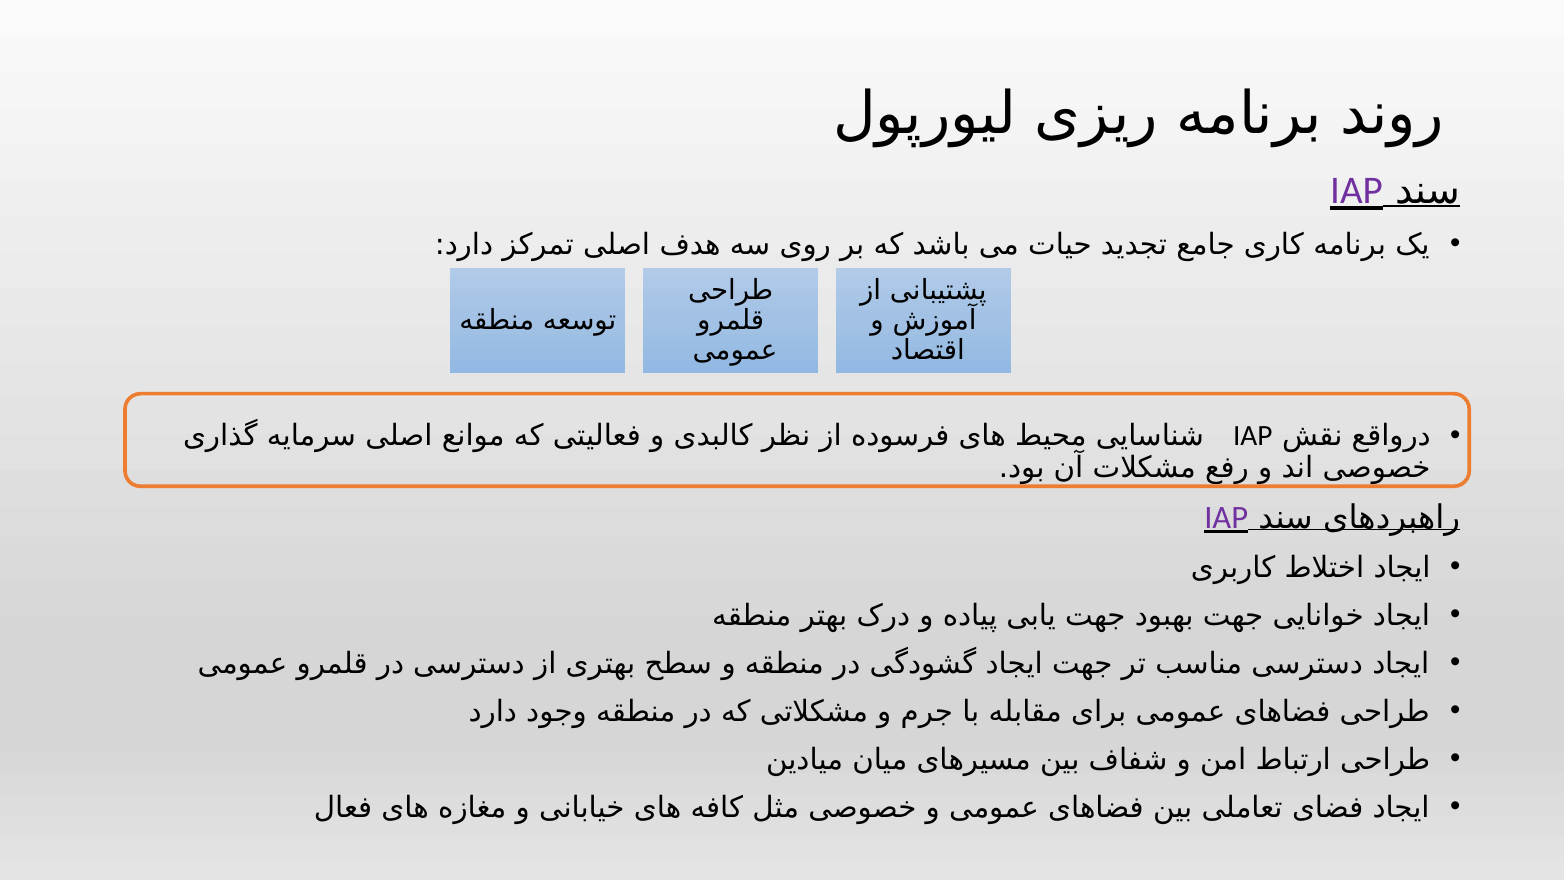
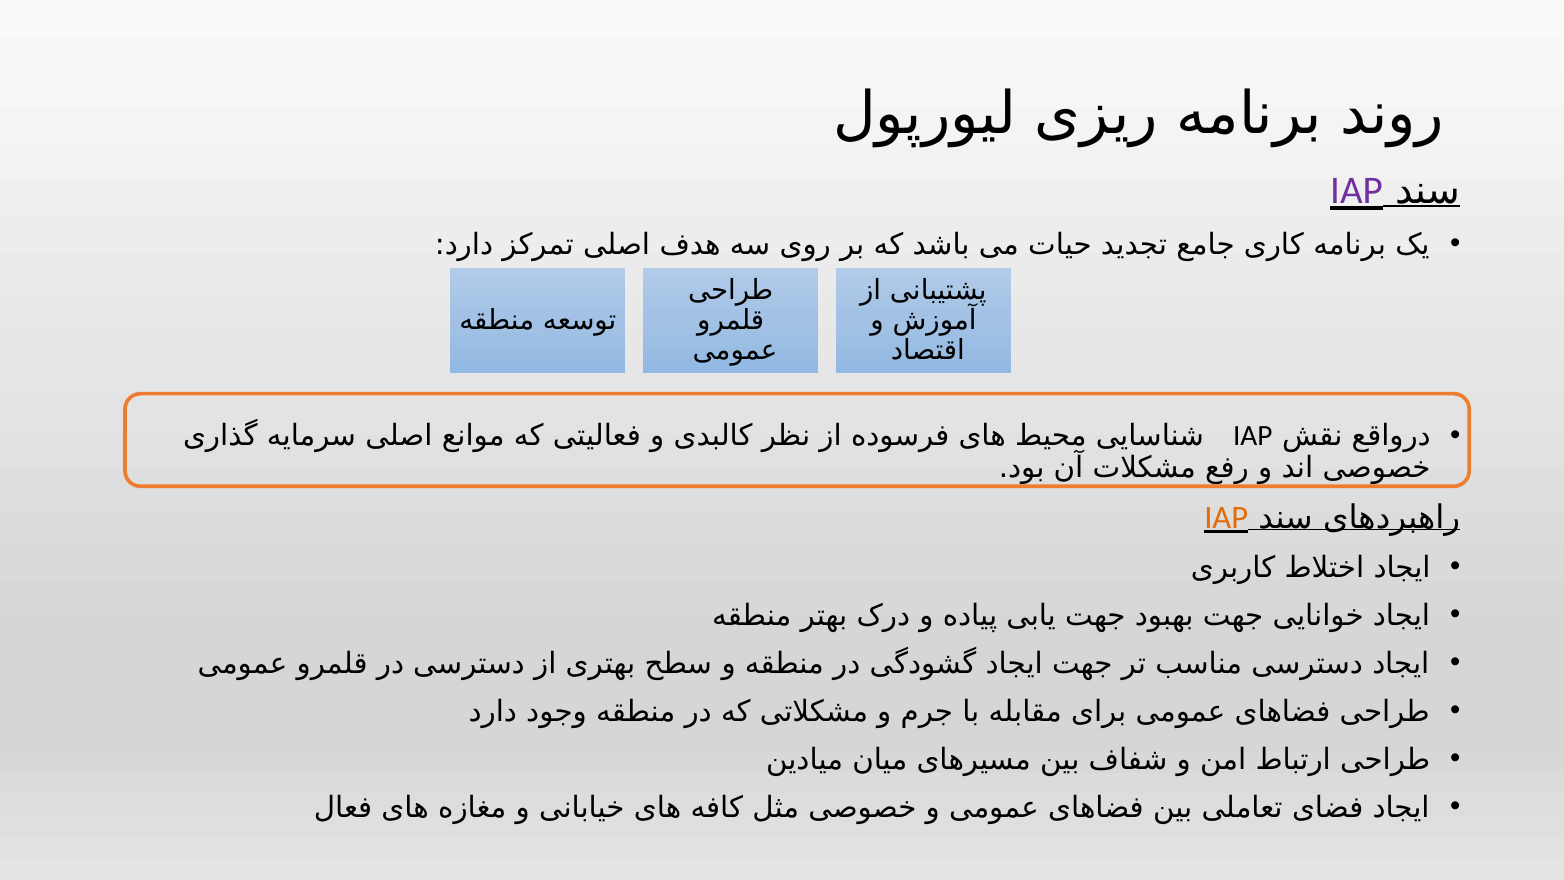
IAP at (1226, 518) colour: purple -> orange
